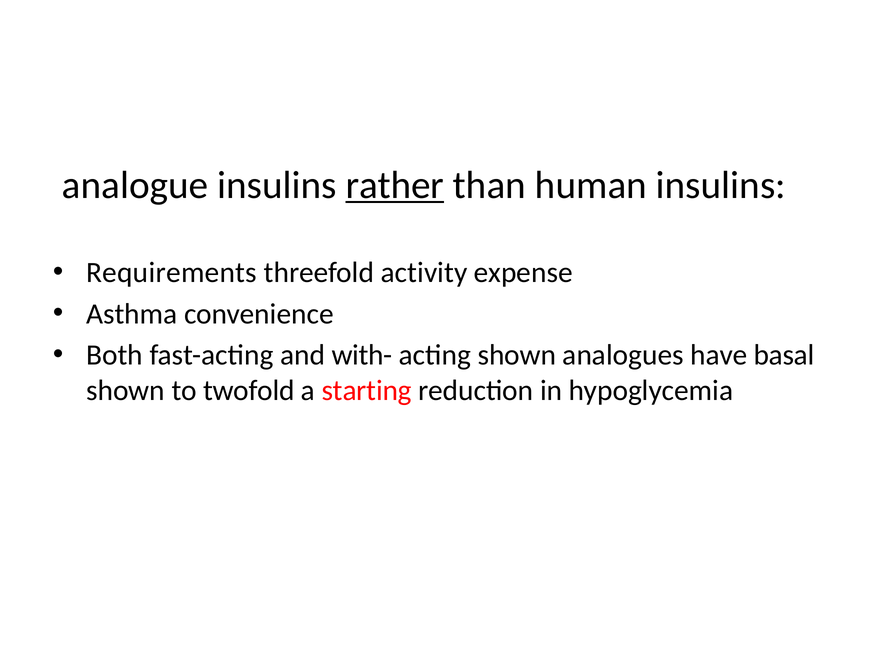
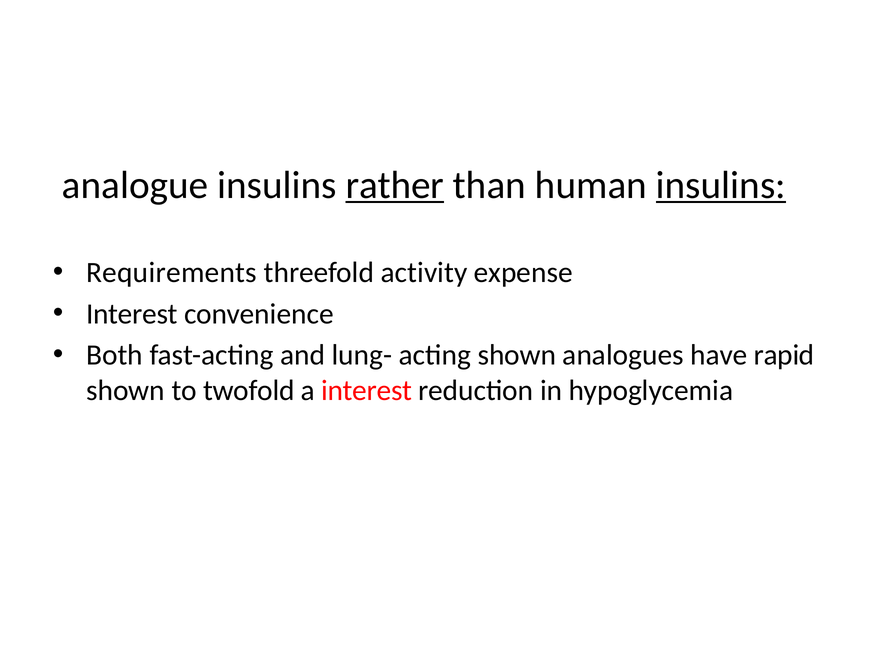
insulins at (721, 185) underline: none -> present
Asthma at (132, 314): Asthma -> Interest
with-: with- -> lung-
basal: basal -> rapid
a starting: starting -> interest
